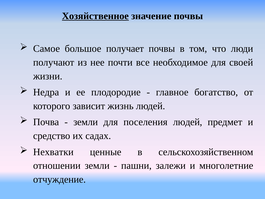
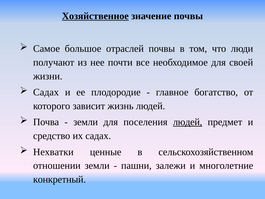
получает: получает -> отраслей
Недра at (46, 92): Недра -> Садах
людей at (188, 122) underline: none -> present
отчуждение: отчуждение -> конкретный
